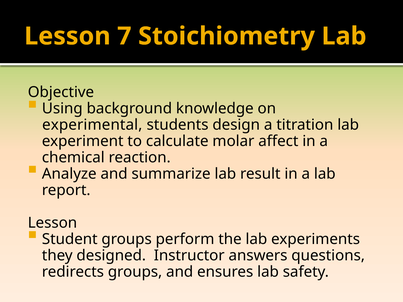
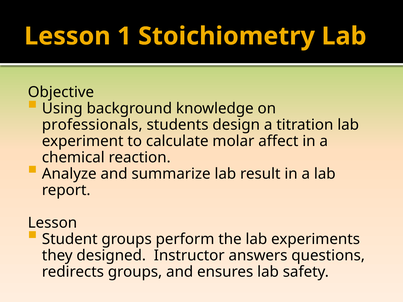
7: 7 -> 1
experimental: experimental -> professionals
